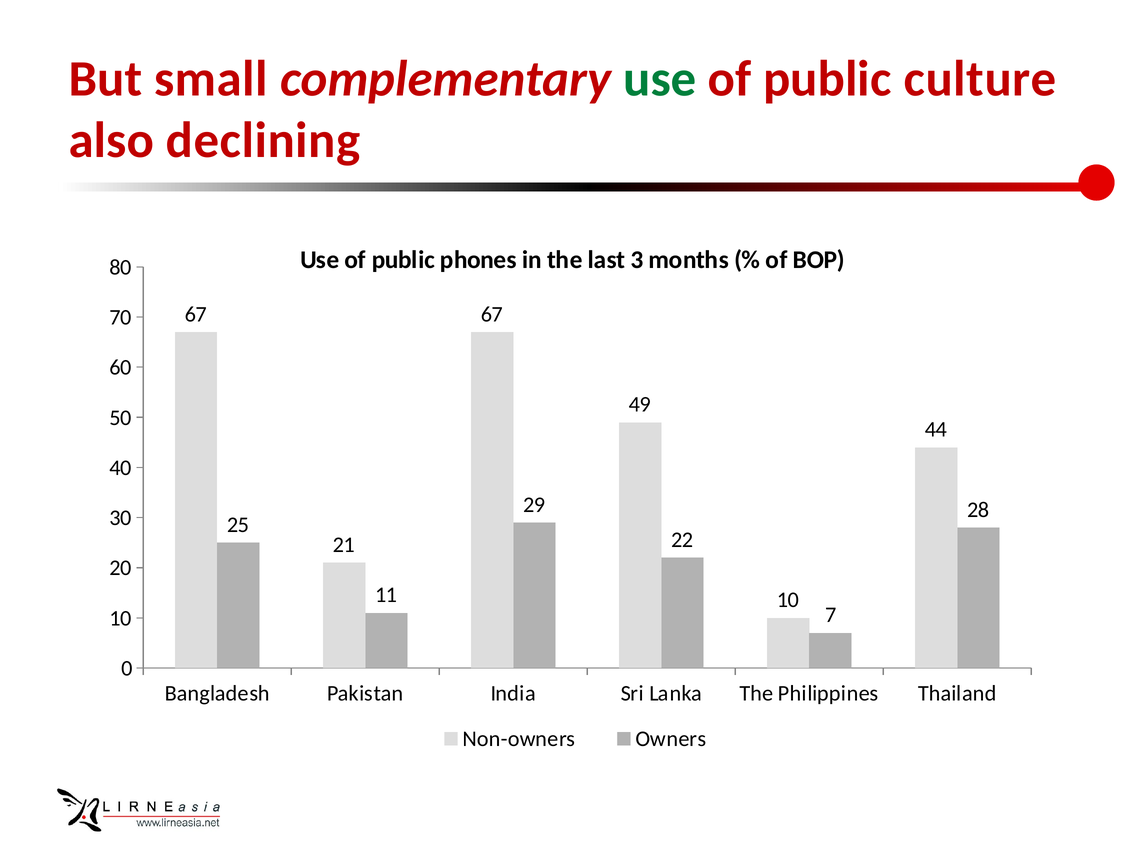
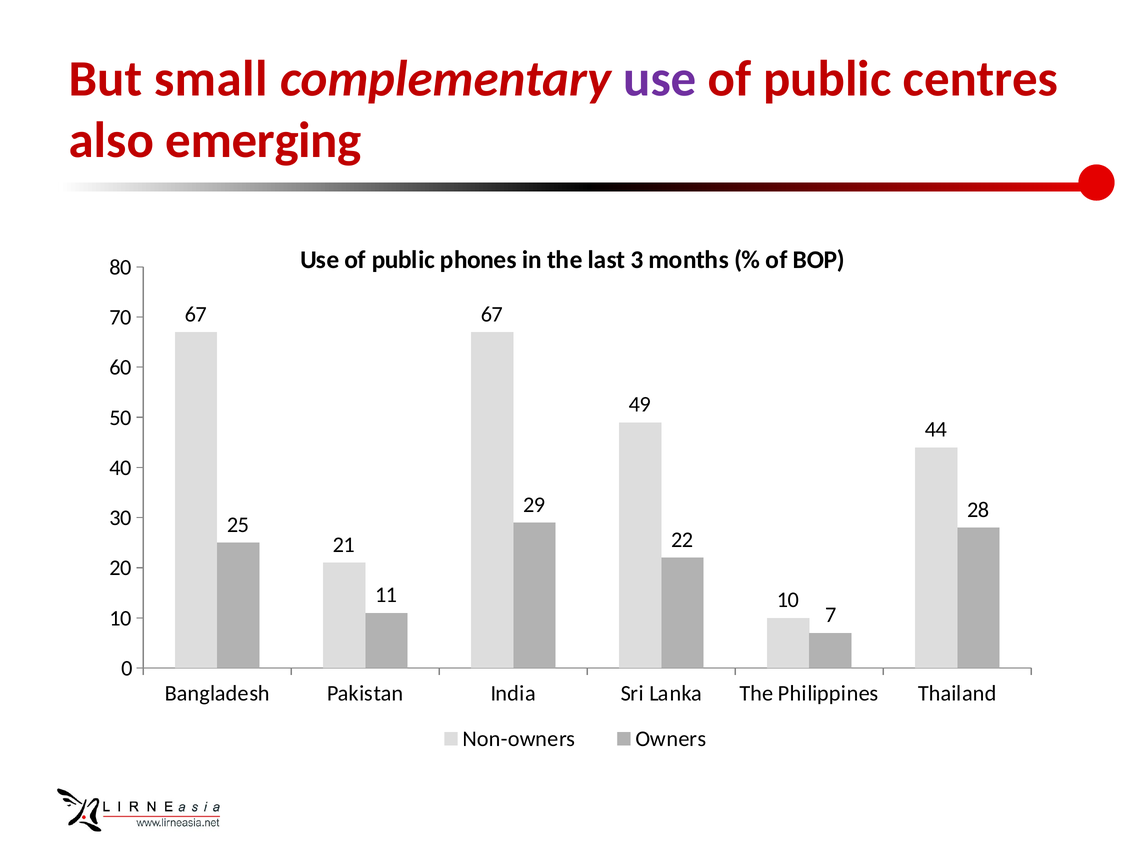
use at (660, 79) colour: green -> purple
culture: culture -> centres
declining: declining -> emerging
